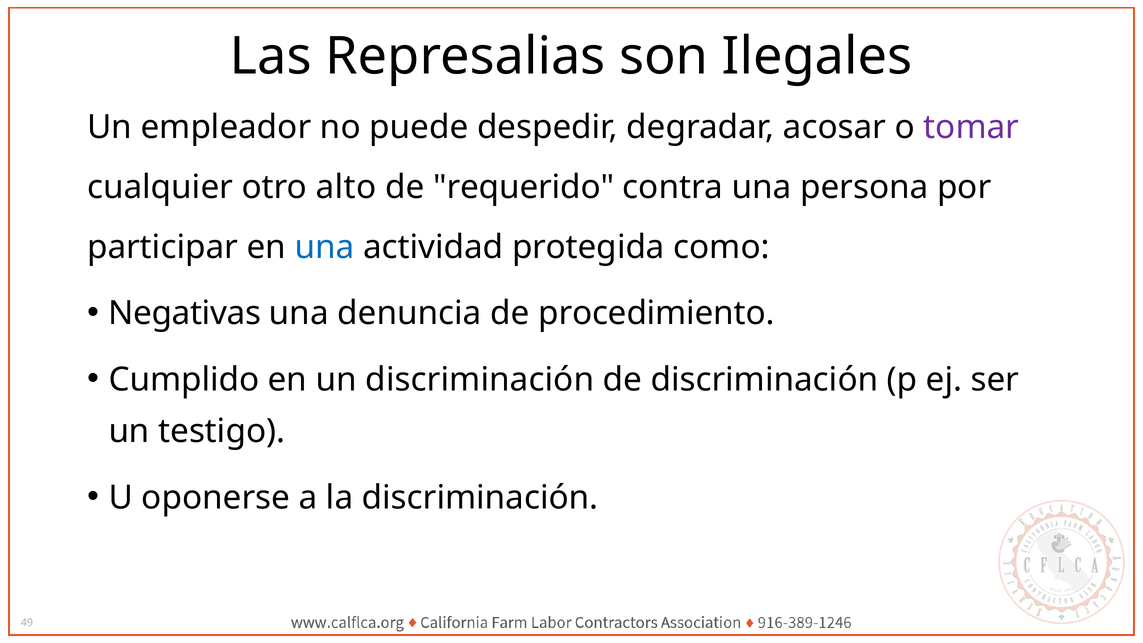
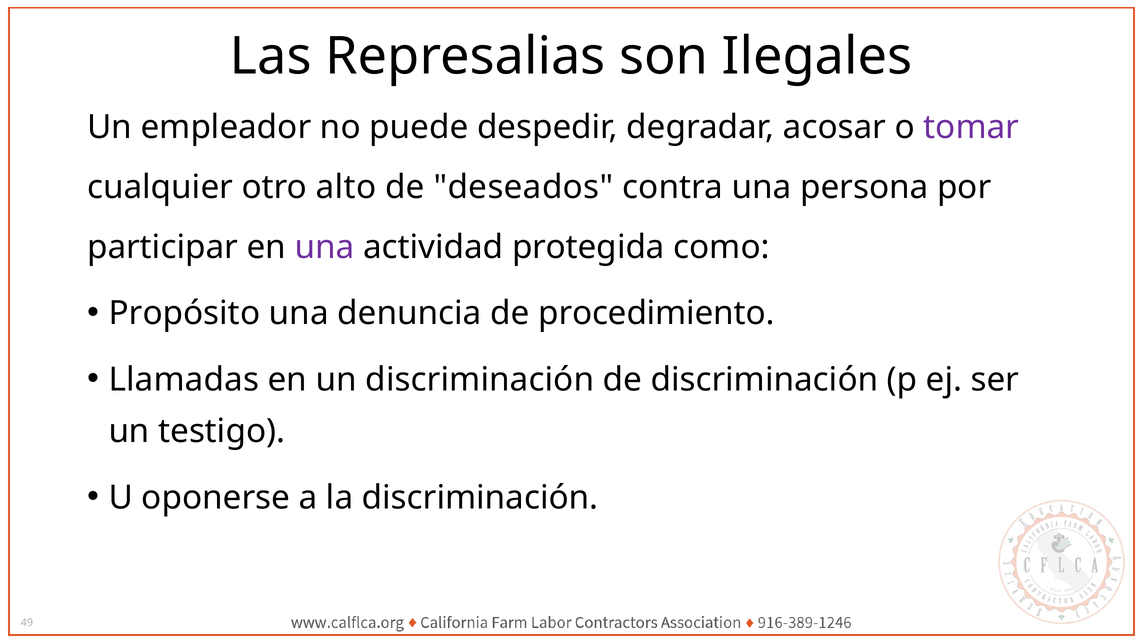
requerido: requerido -> deseados
una at (325, 247) colour: blue -> purple
Negativas: Negativas -> Propósito
Cumplido: Cumplido -> Llamadas
